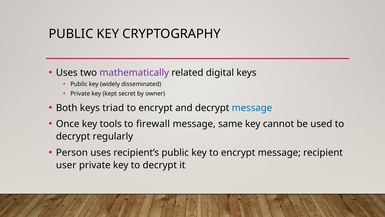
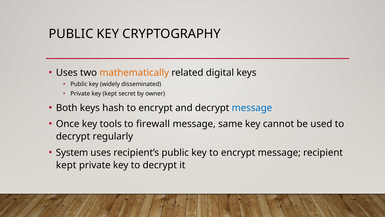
mathematically colour: purple -> orange
triad: triad -> hash
Person: Person -> System
user at (66, 165): user -> kept
